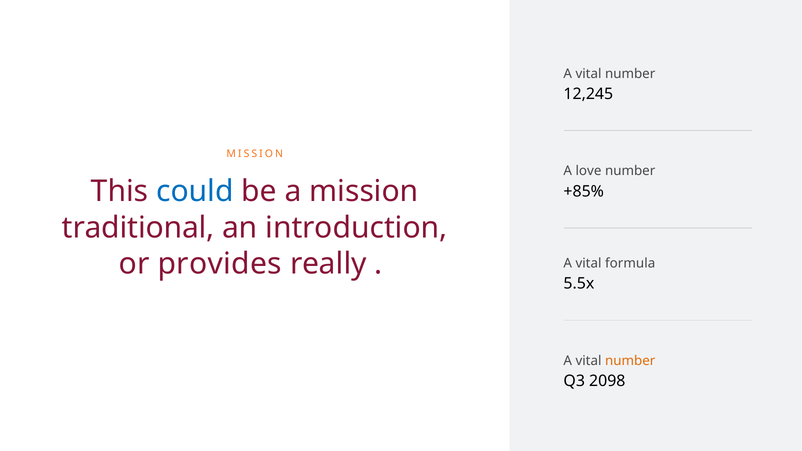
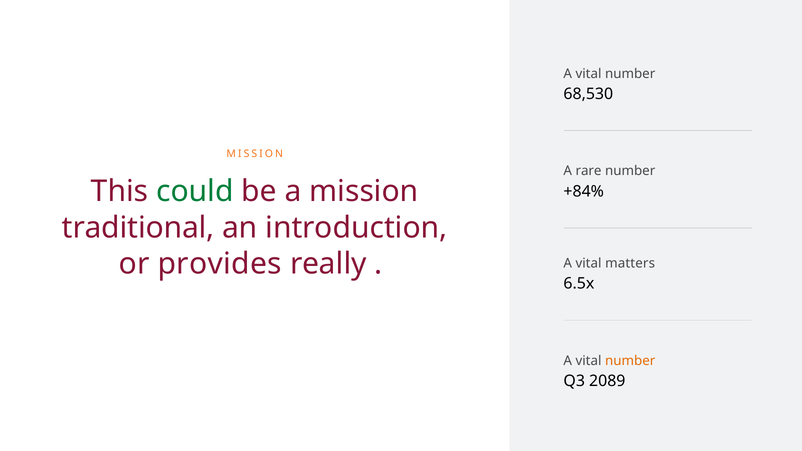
12,245: 12,245 -> 68,530
love: love -> rare
could colour: blue -> green
+85%: +85% -> +84%
formula: formula -> matters
5.5x: 5.5x -> 6.5x
2098: 2098 -> 2089
